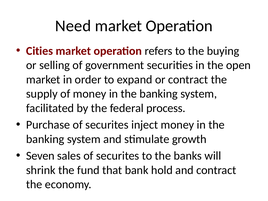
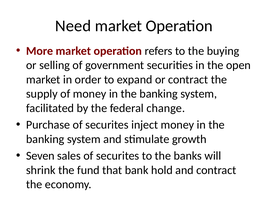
Cities: Cities -> More
process: process -> change
